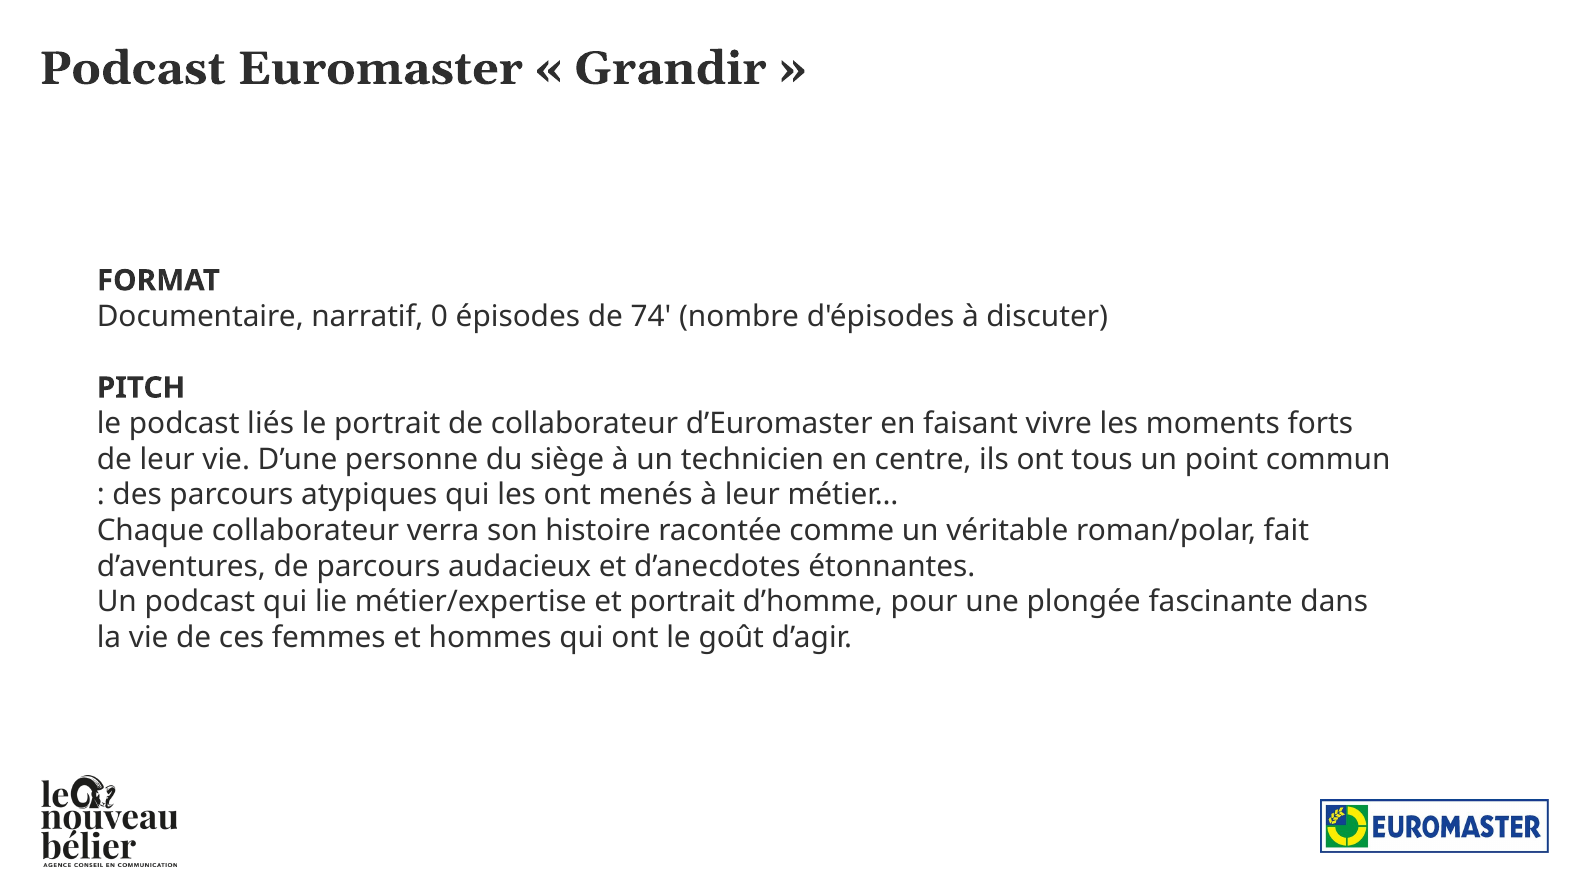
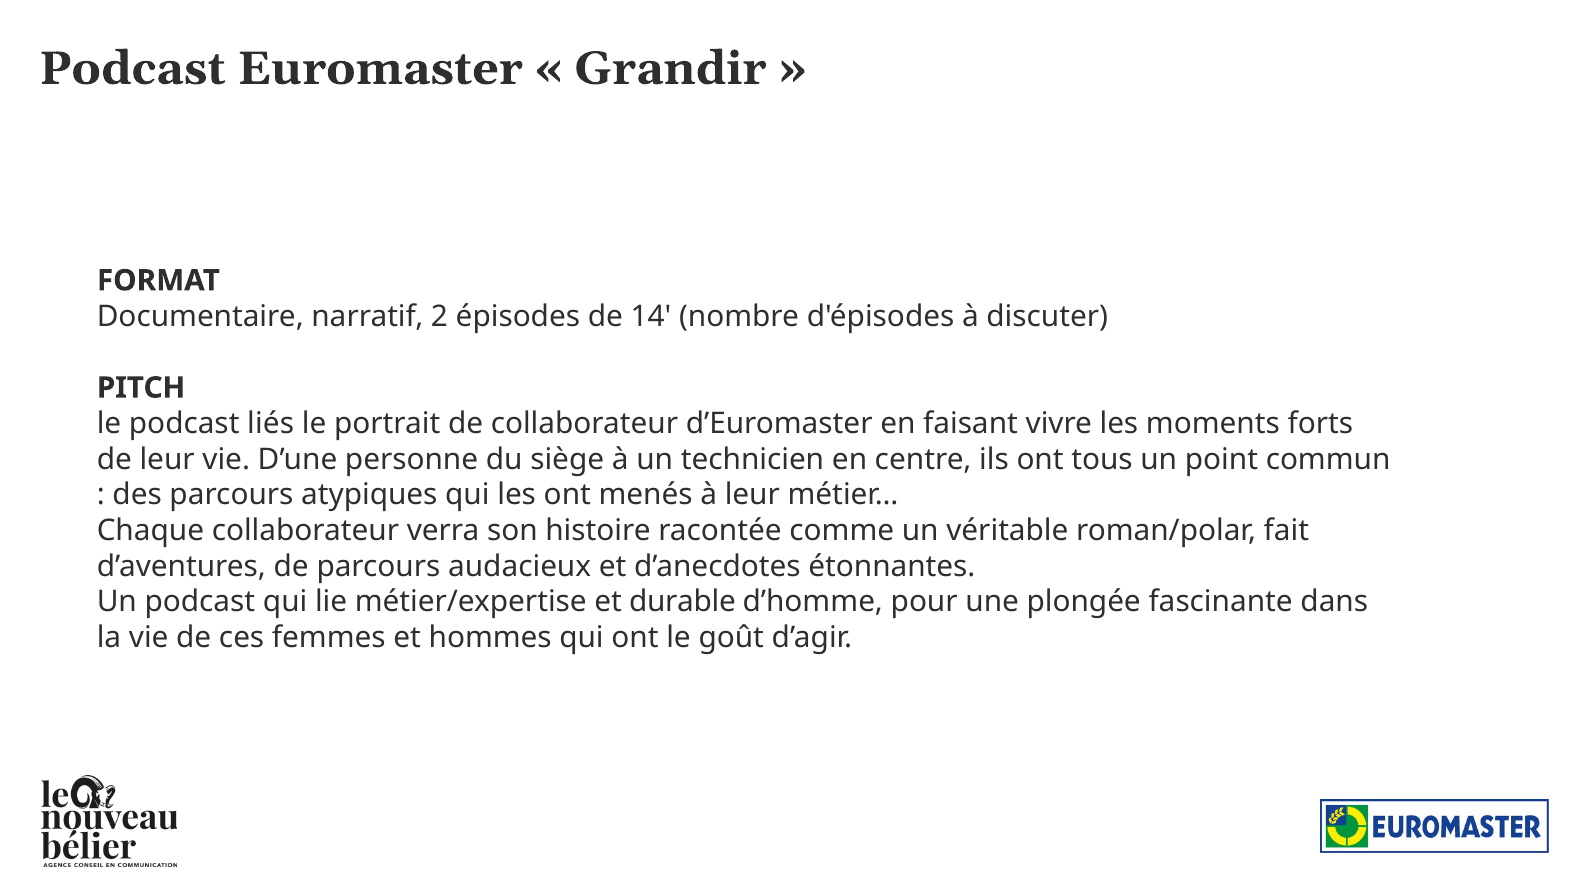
0: 0 -> 2
74: 74 -> 14
et portrait: portrait -> durable
